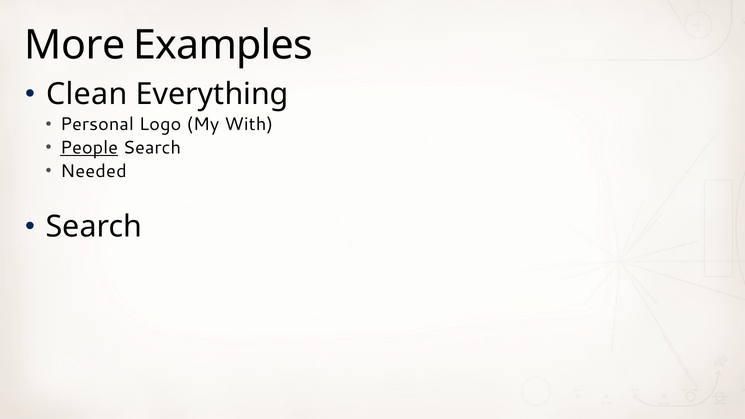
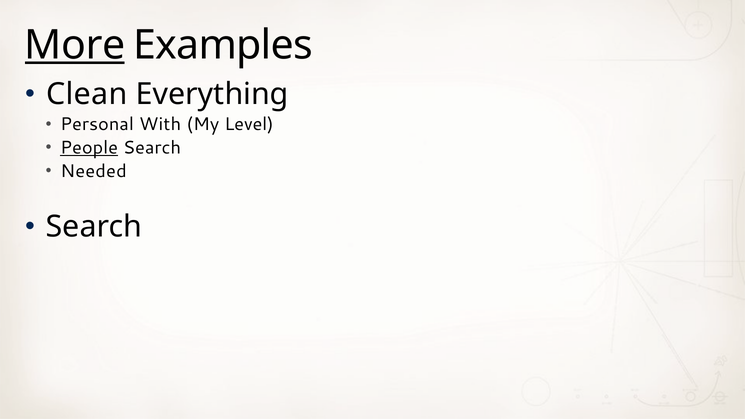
More underline: none -> present
Logo: Logo -> With
With: With -> Level
